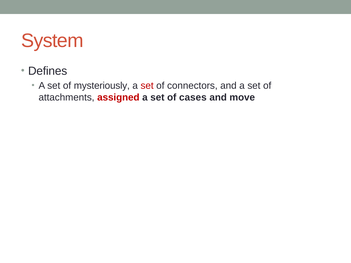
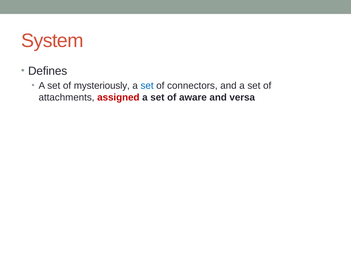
set at (147, 86) colour: red -> blue
cases: cases -> aware
move: move -> versa
